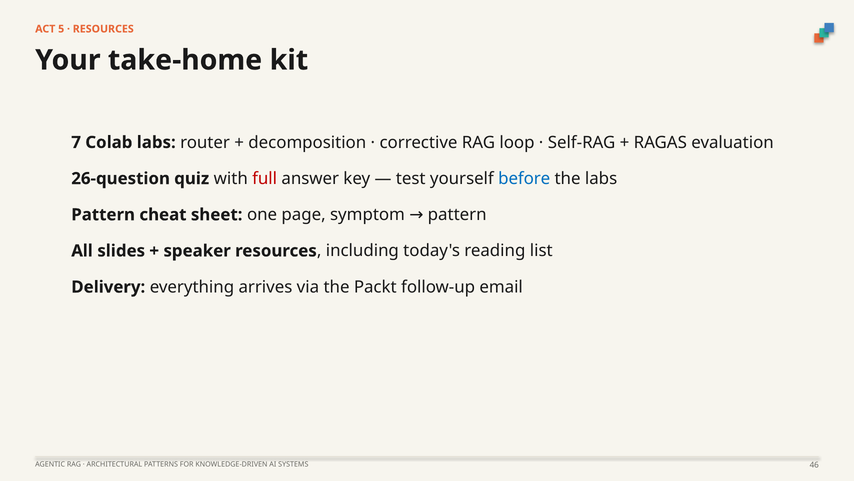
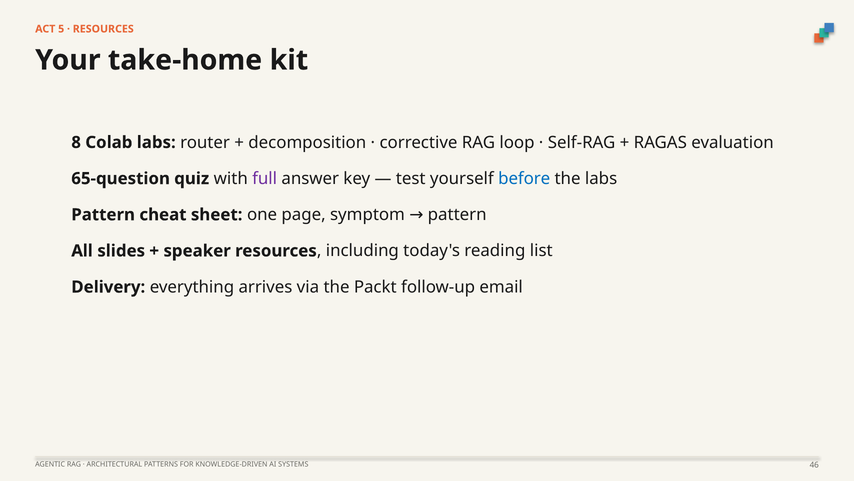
7: 7 -> 8
26-question: 26-question -> 65-question
full colour: red -> purple
